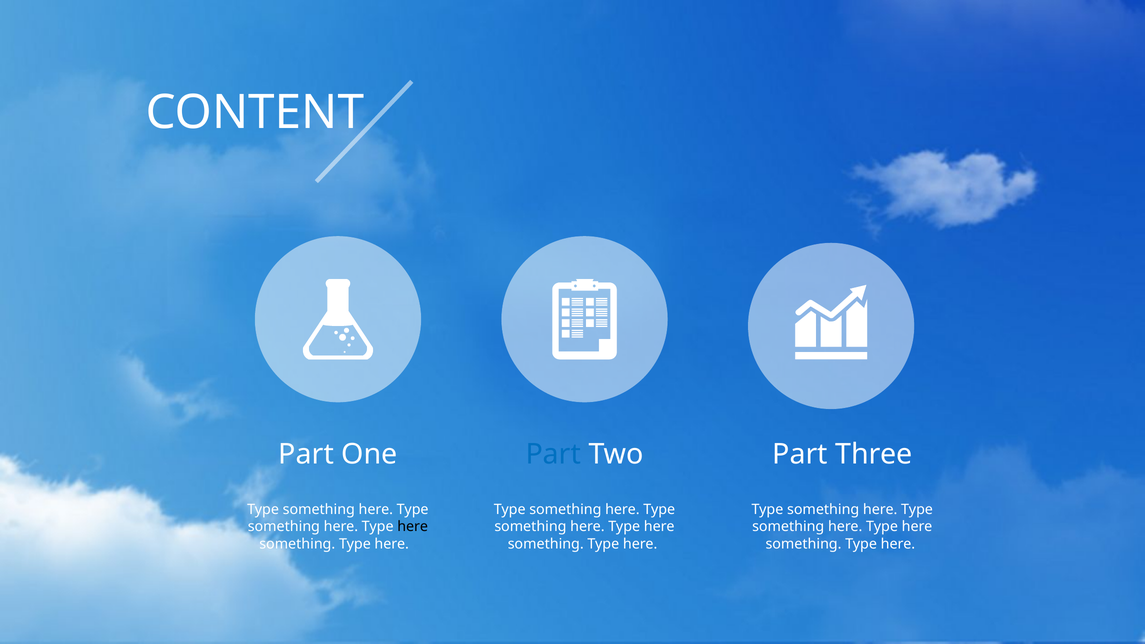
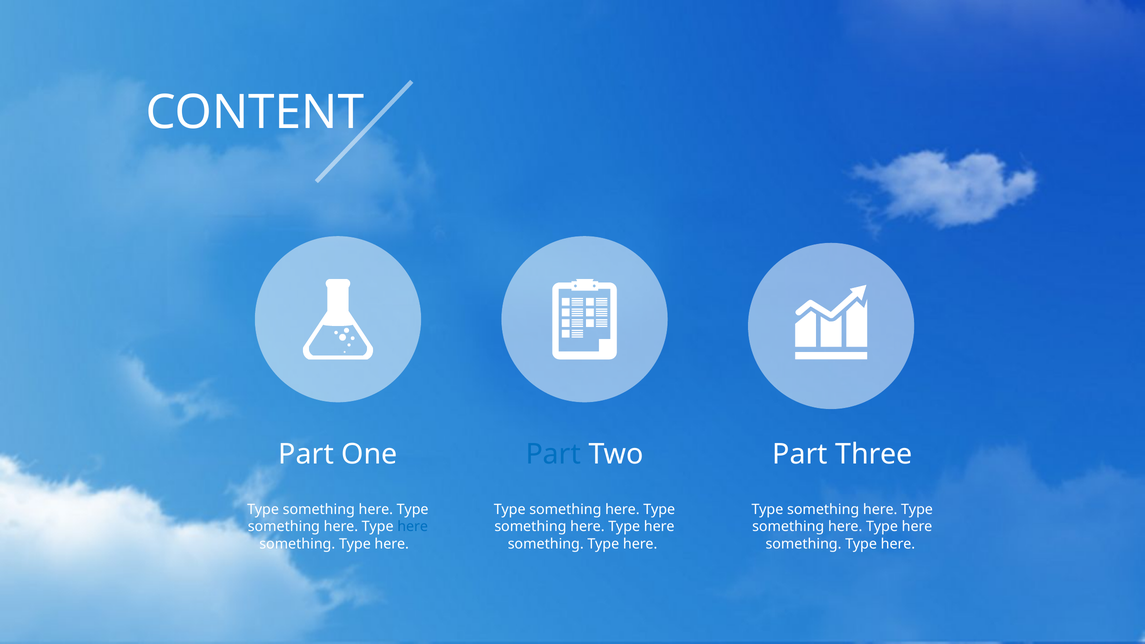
here at (413, 527) colour: black -> blue
